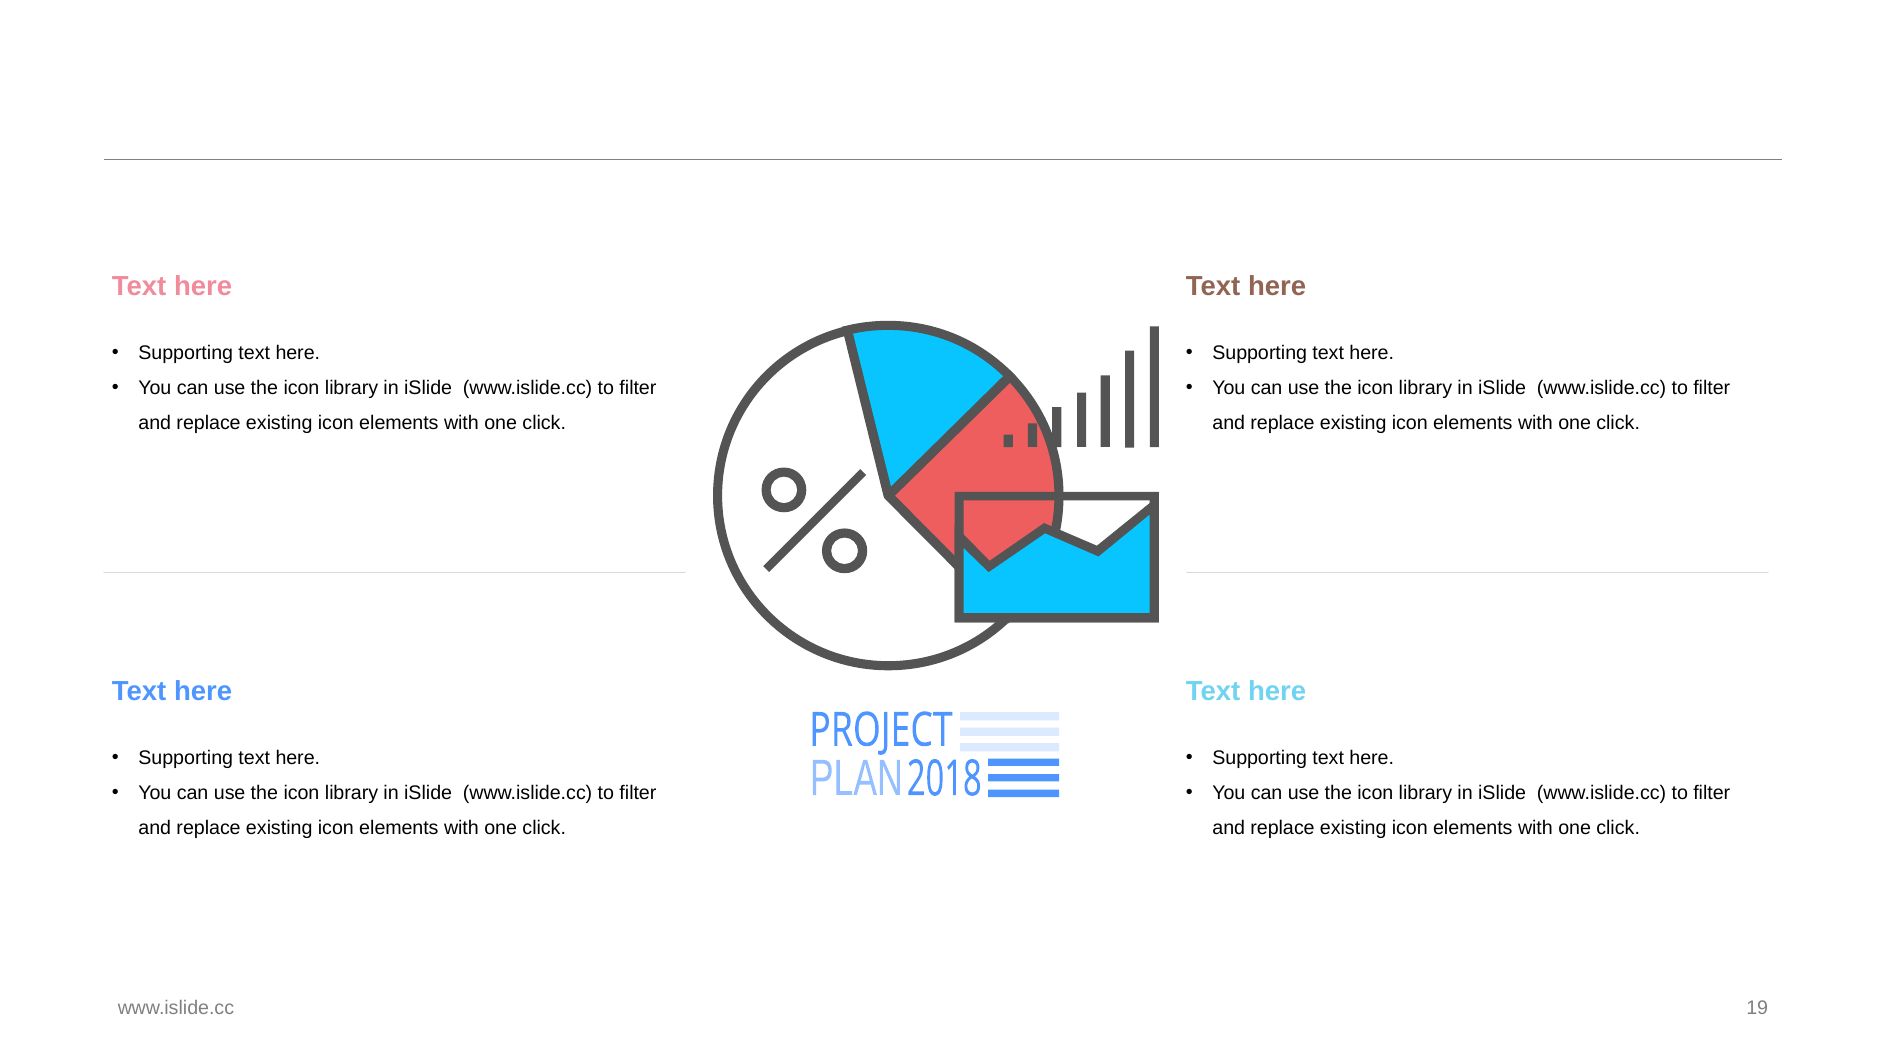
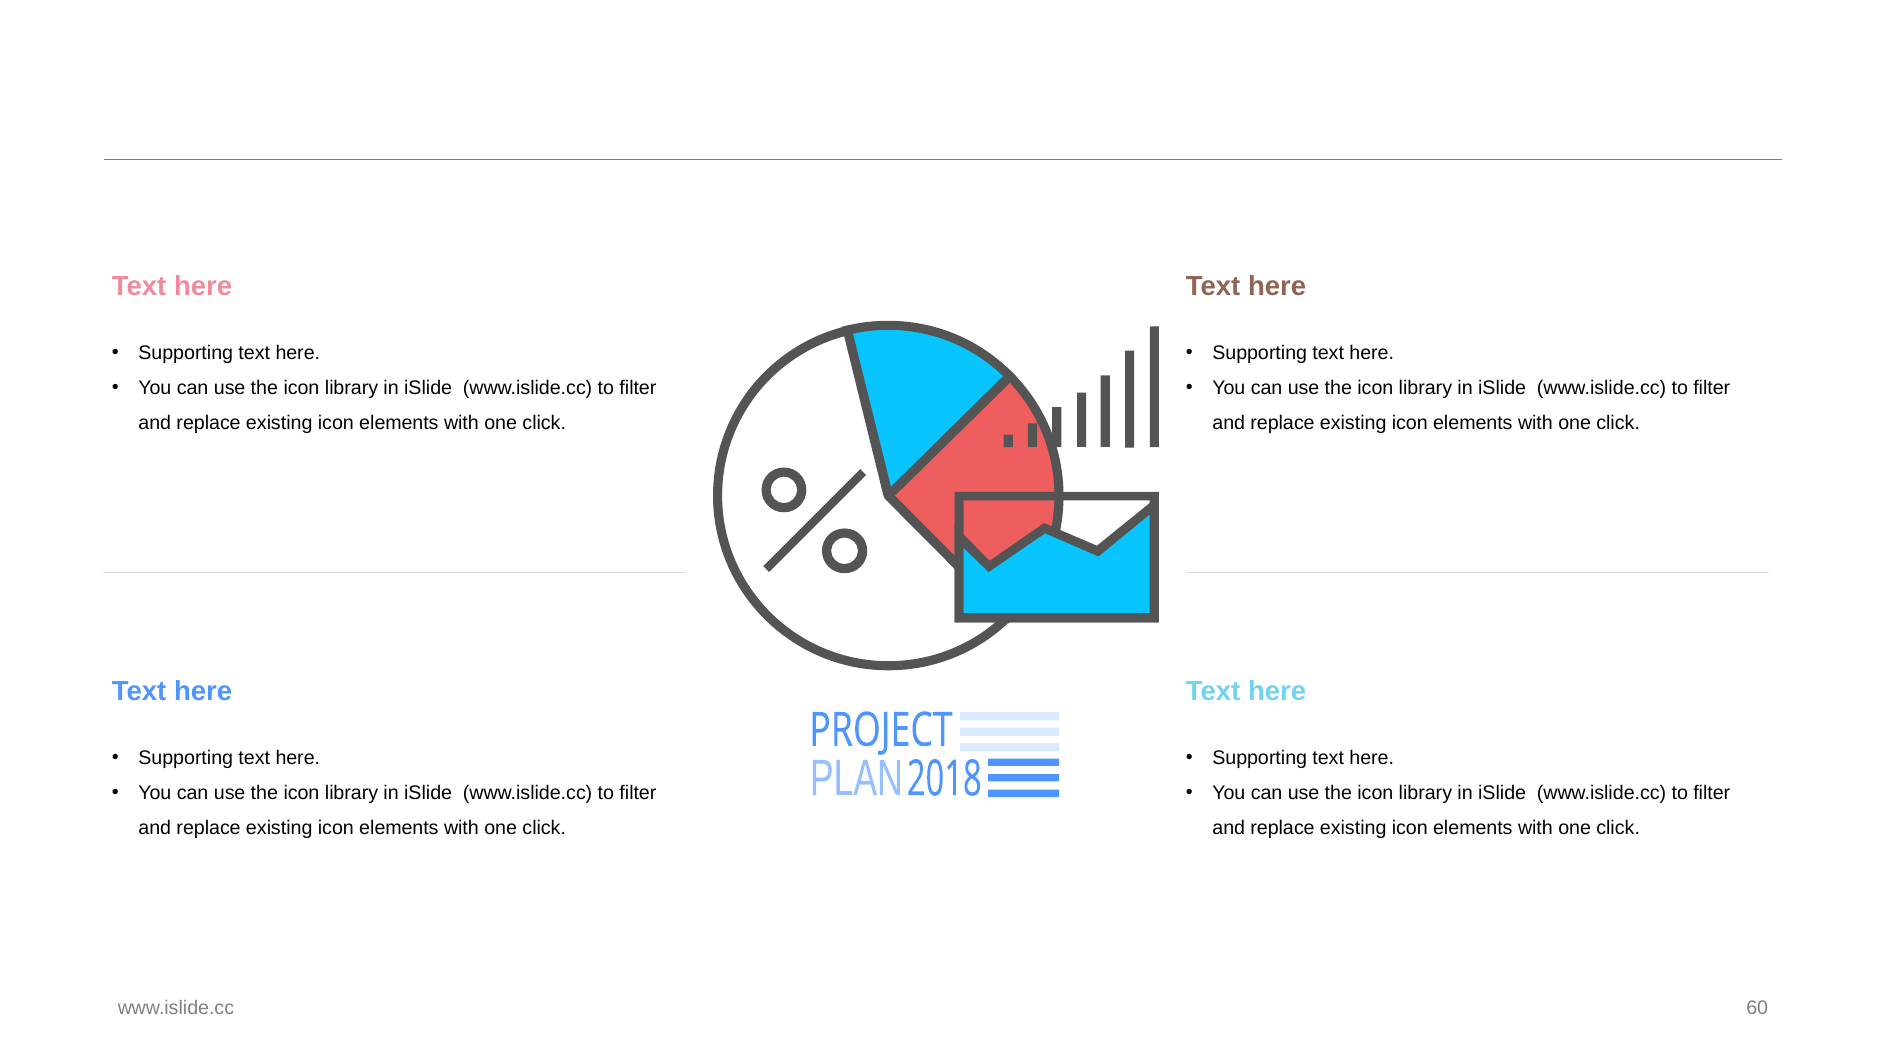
19: 19 -> 60
